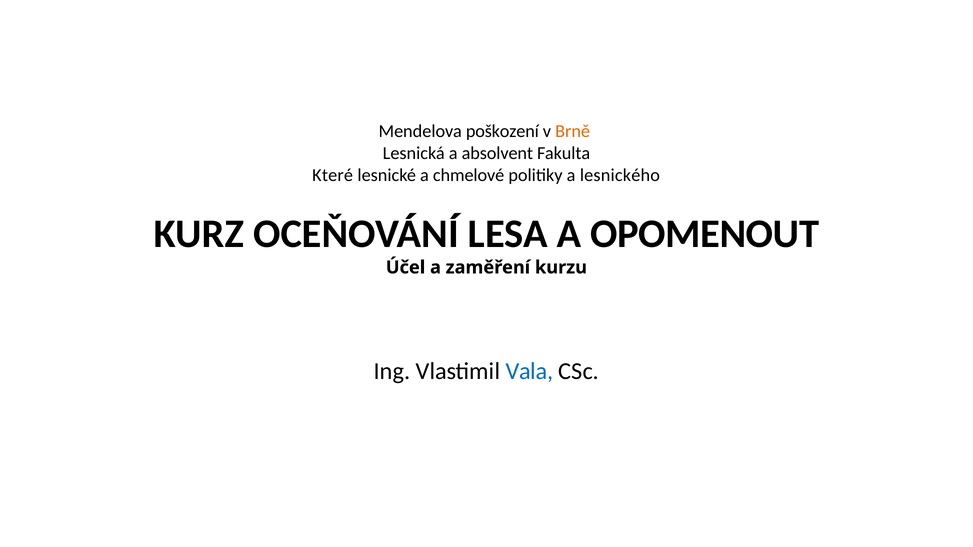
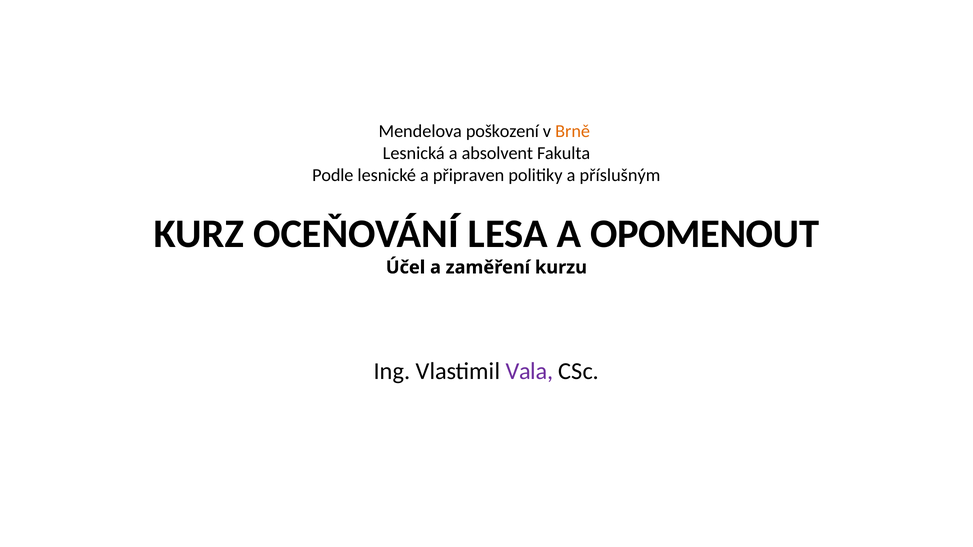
Které: Které -> Podle
chmelové: chmelové -> připraven
lesnického: lesnického -> příslušným
Vala colour: blue -> purple
